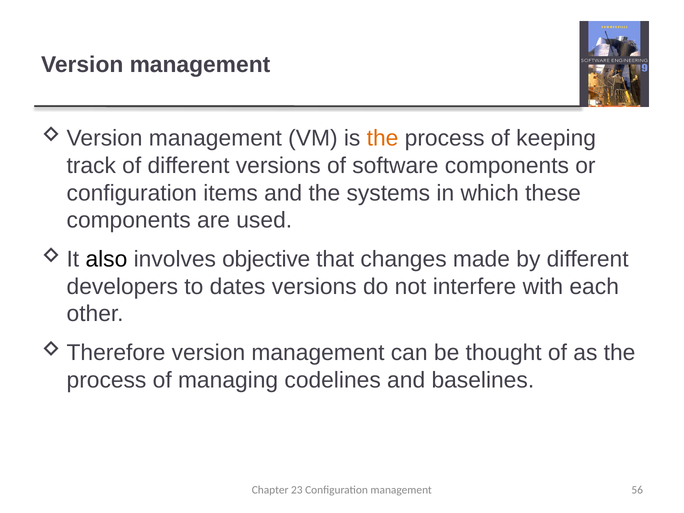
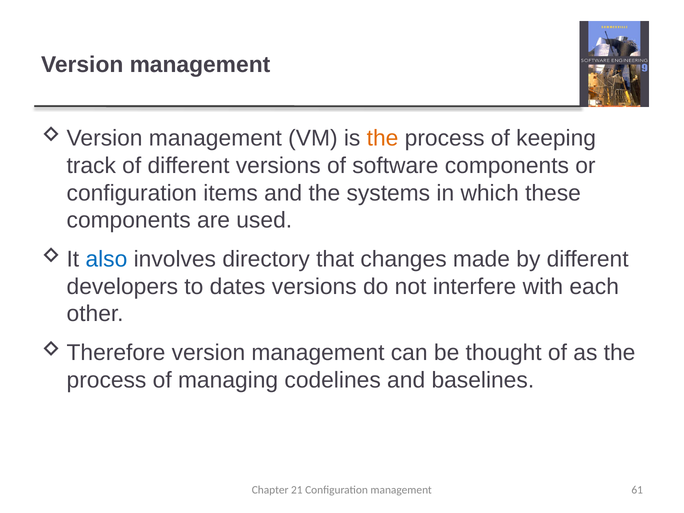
also colour: black -> blue
objective: objective -> directory
23: 23 -> 21
56: 56 -> 61
